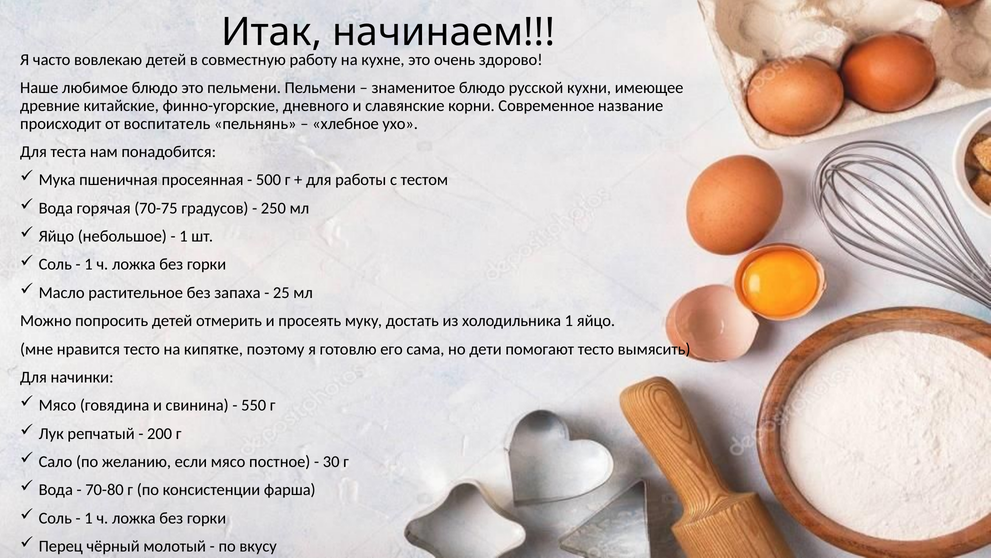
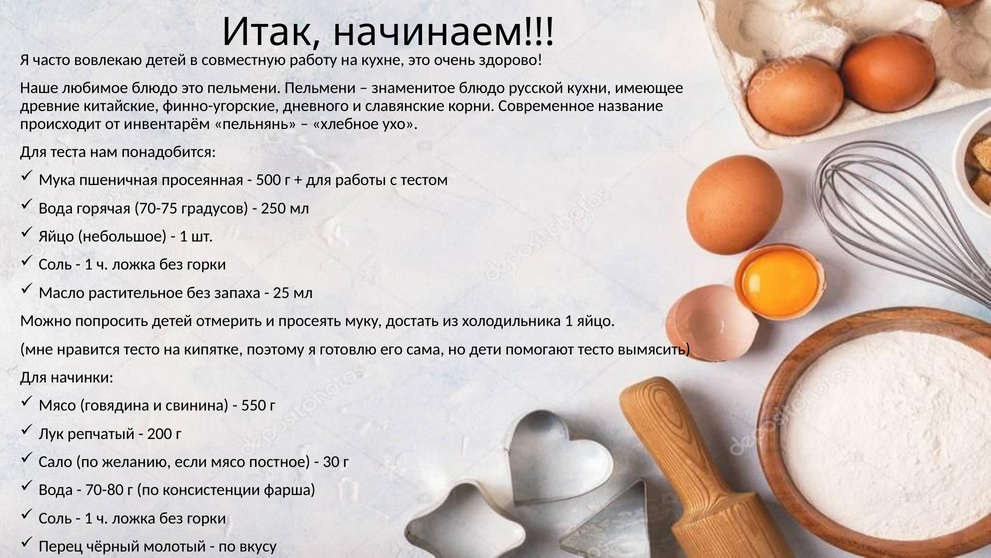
воспитатель: воспитатель -> инвентарём
